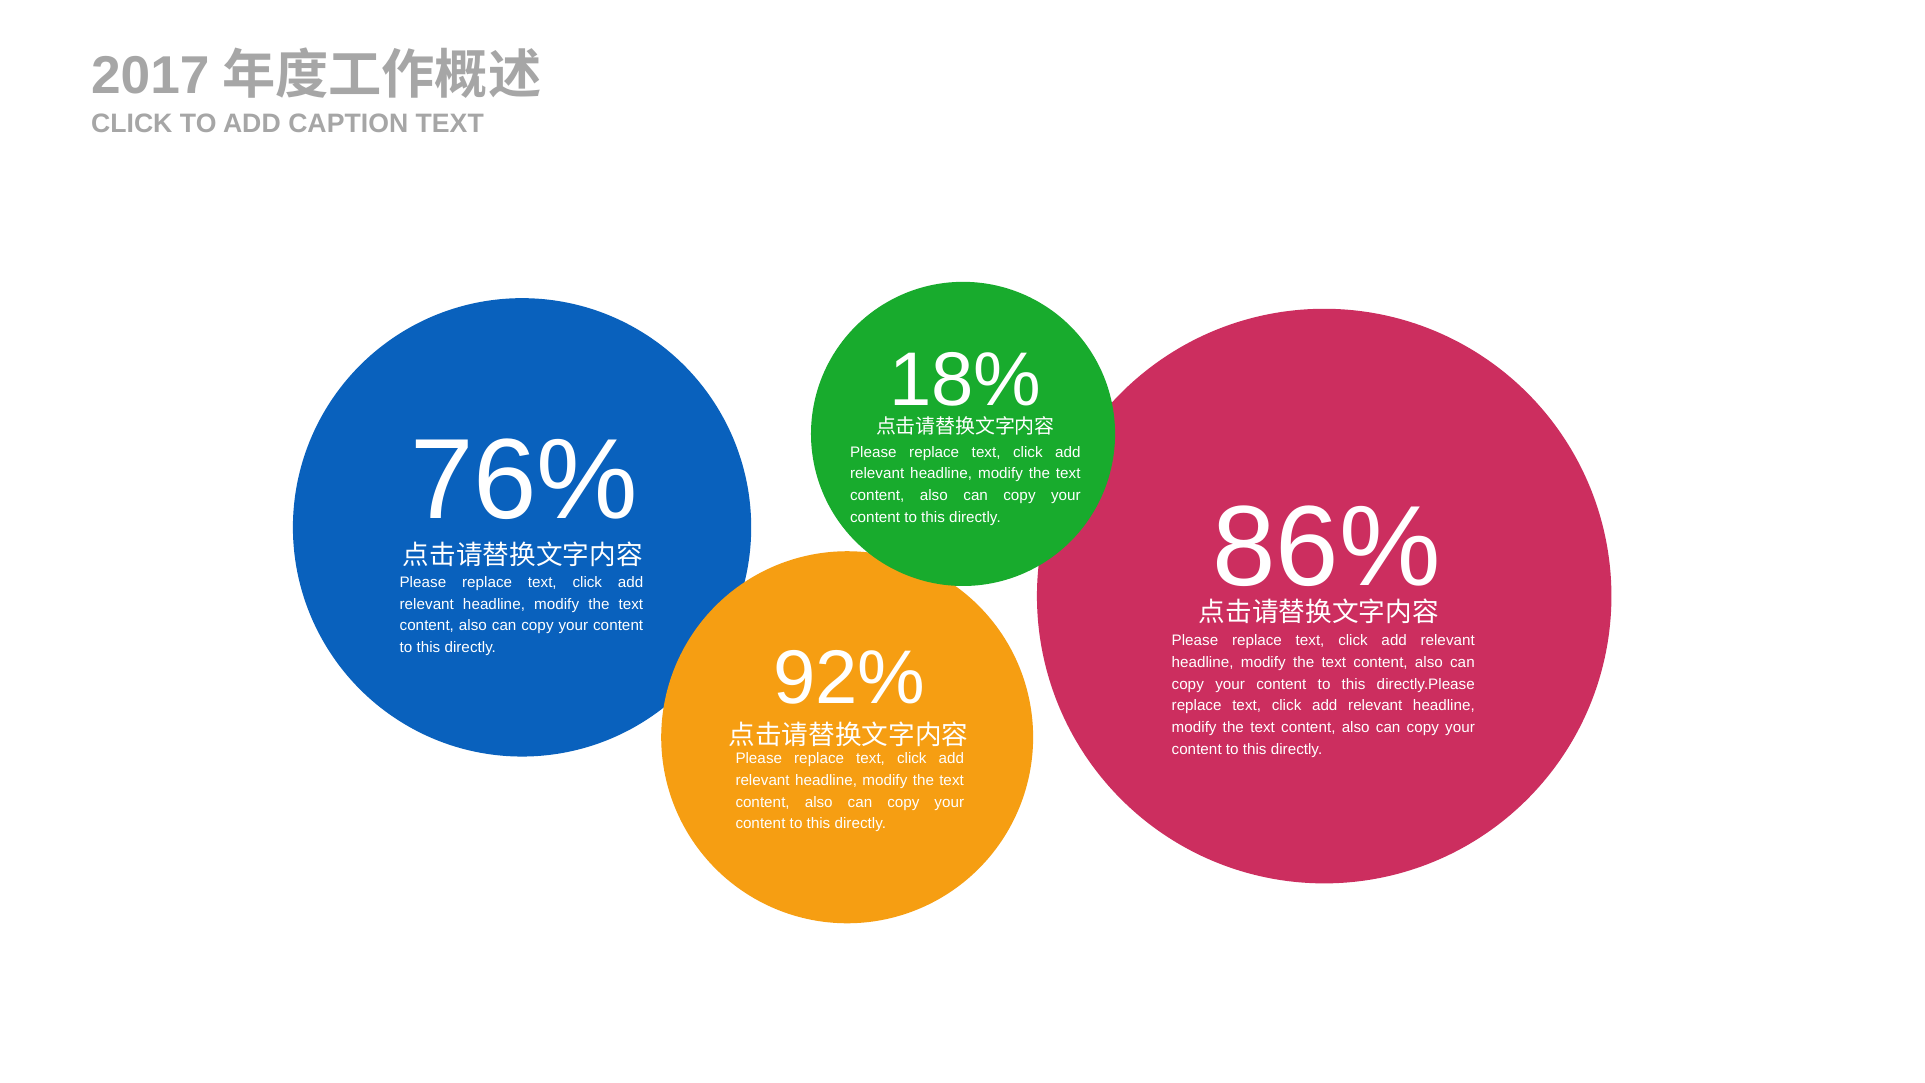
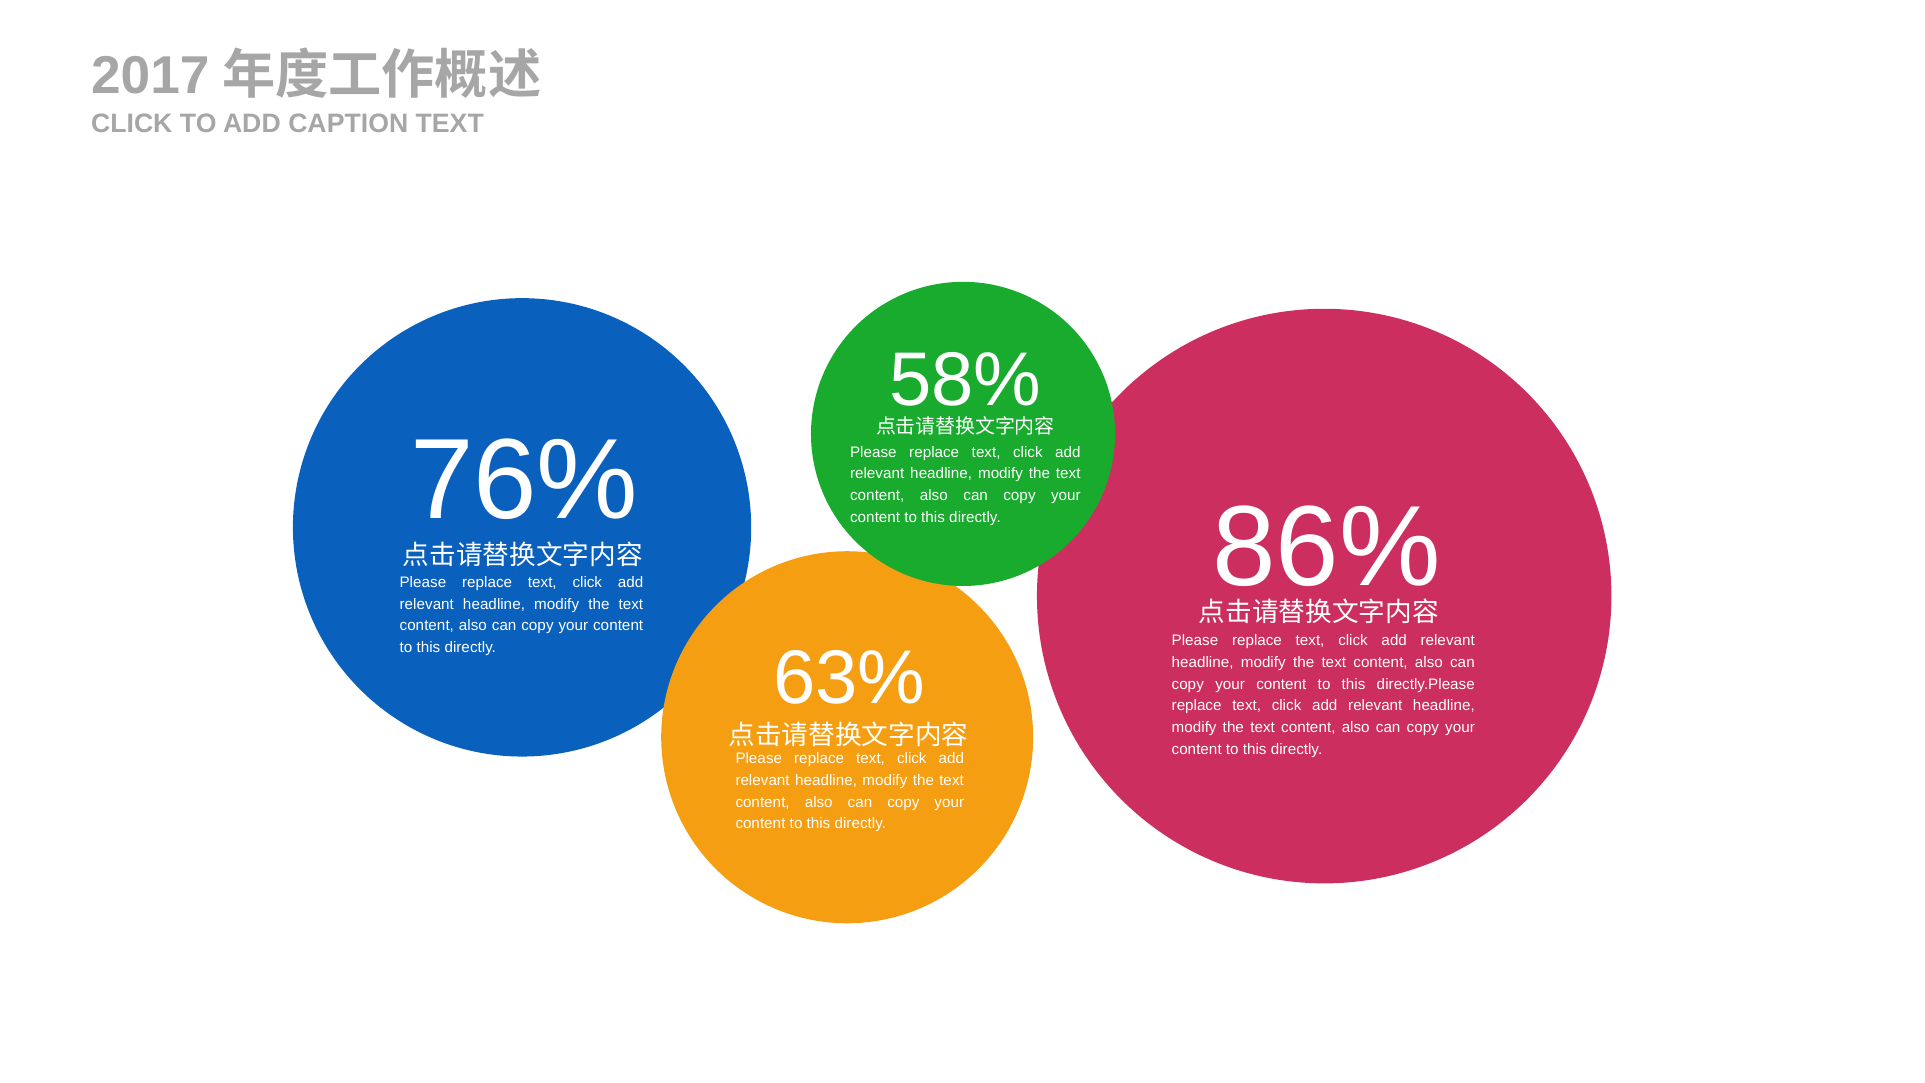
18%: 18% -> 58%
92%: 92% -> 63%
